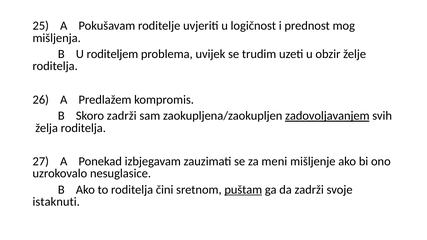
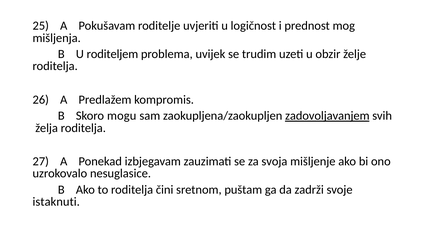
Skoro zadrži: zadrži -> mogu
meni: meni -> svoja
puštam underline: present -> none
